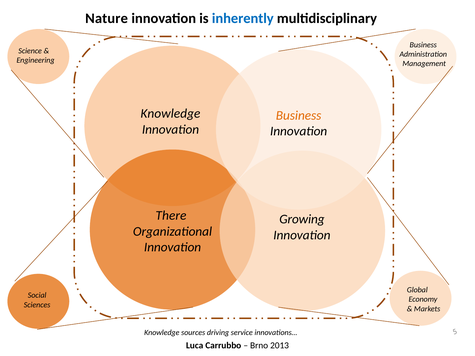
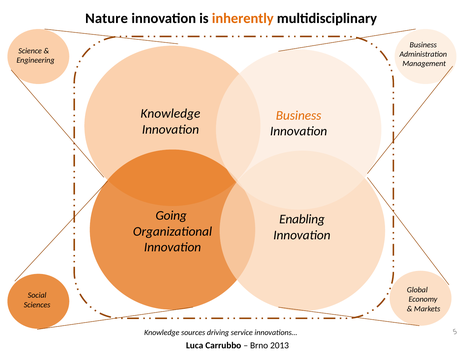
inherently colour: blue -> orange
There: There -> Going
Growing: Growing -> Enabling
